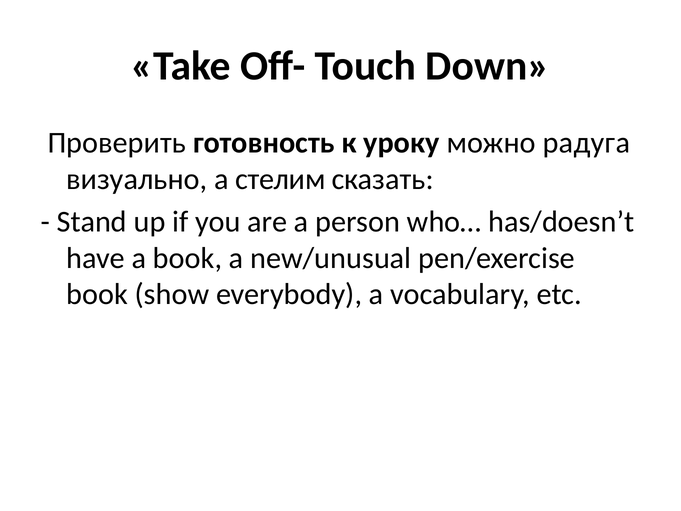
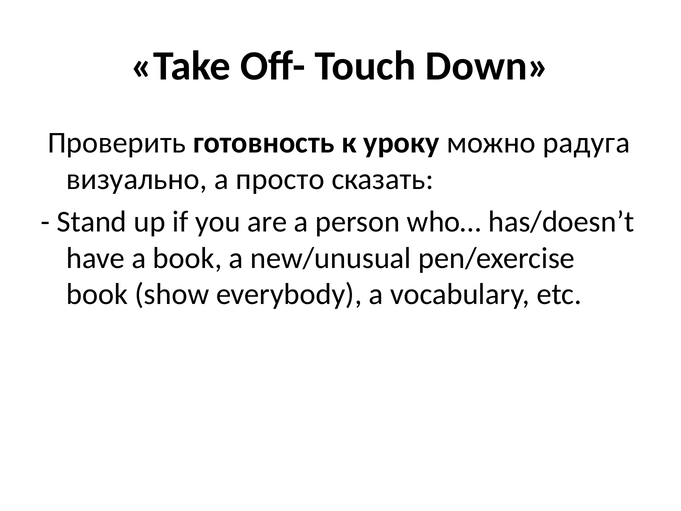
стелим: стелим -> просто
